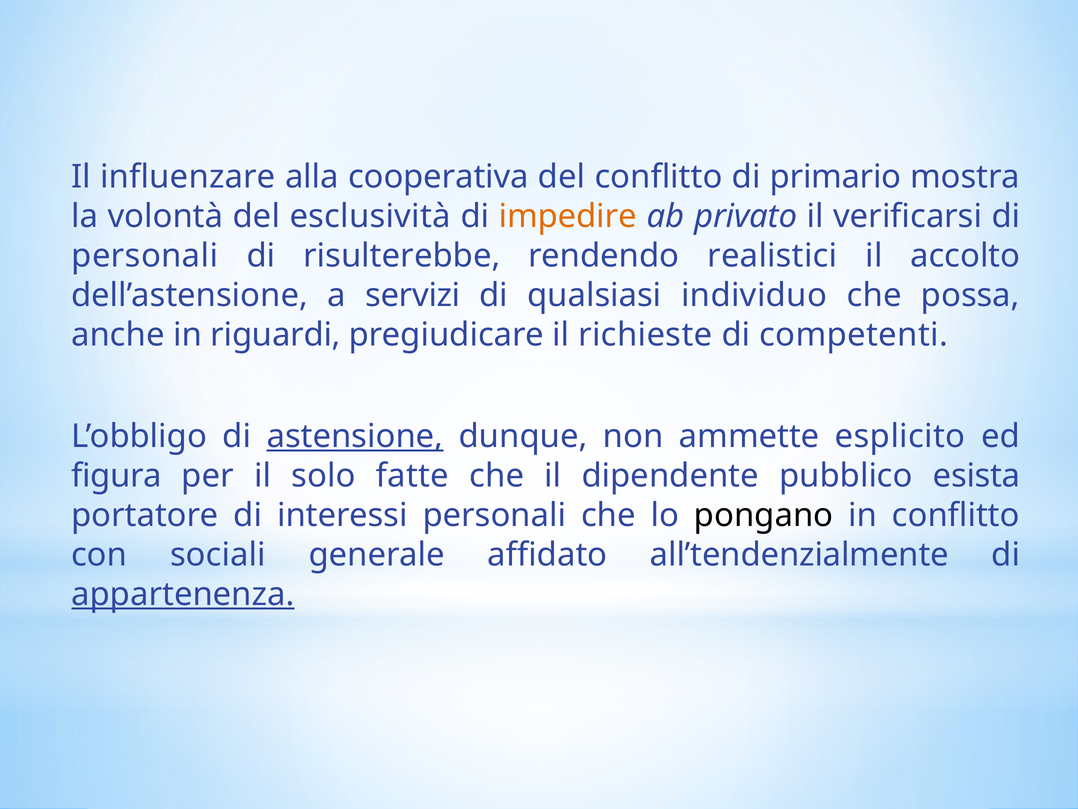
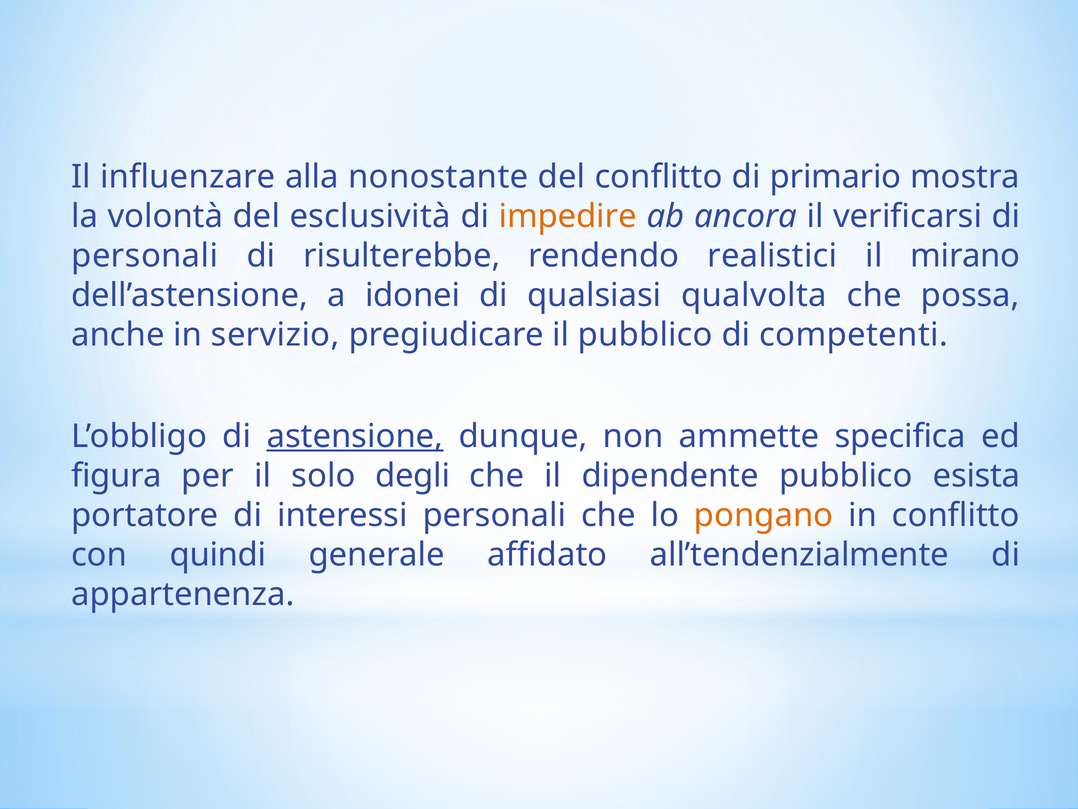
cooperativa: cooperativa -> nonostante
privato: privato -> ancora
accolto: accolto -> mirano
servizi: servizi -> idonei
individuo: individuo -> qualvolta
riguardi: riguardi -> servizio
il richieste: richieste -> pubblico
esplicito: esplicito -> specifica
fatte: fatte -> degli
pongano colour: black -> orange
sociali: sociali -> quindi
appartenenza underline: present -> none
